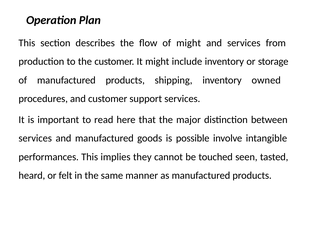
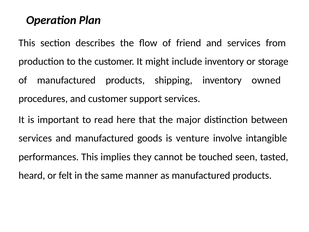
of might: might -> friend
possible: possible -> venture
